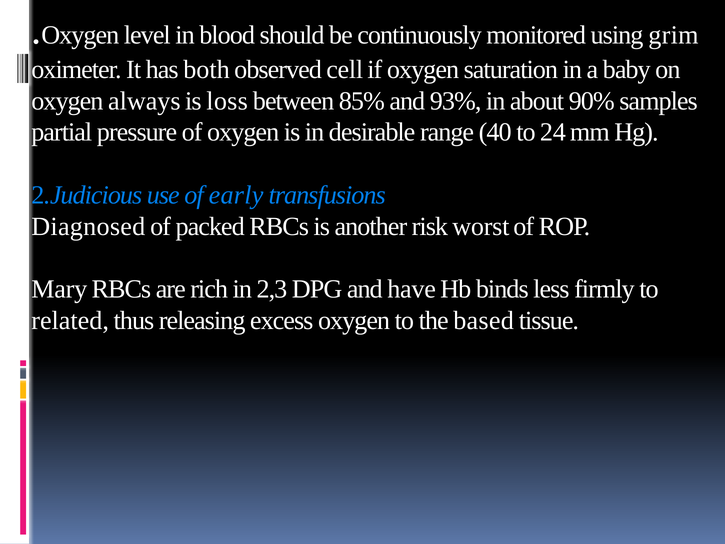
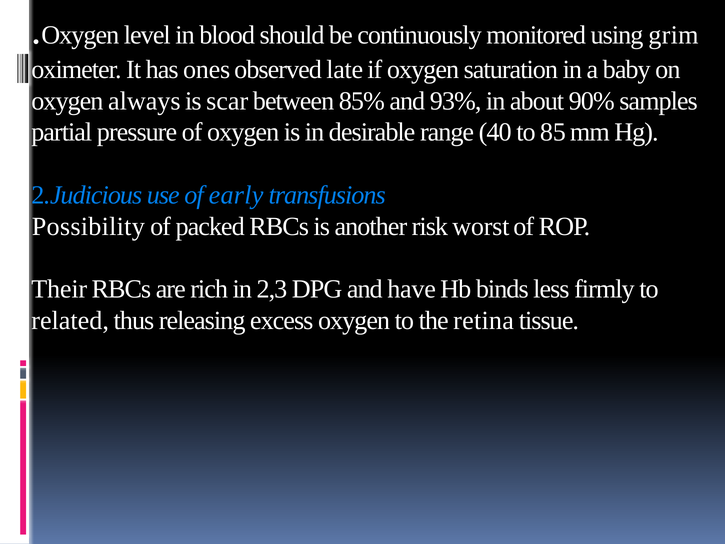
both: both -> ones
cell: cell -> late
loss: loss -> scar
24: 24 -> 85
Diagnosed: Diagnosed -> Possibility
Mary: Mary -> Their
based: based -> retina
